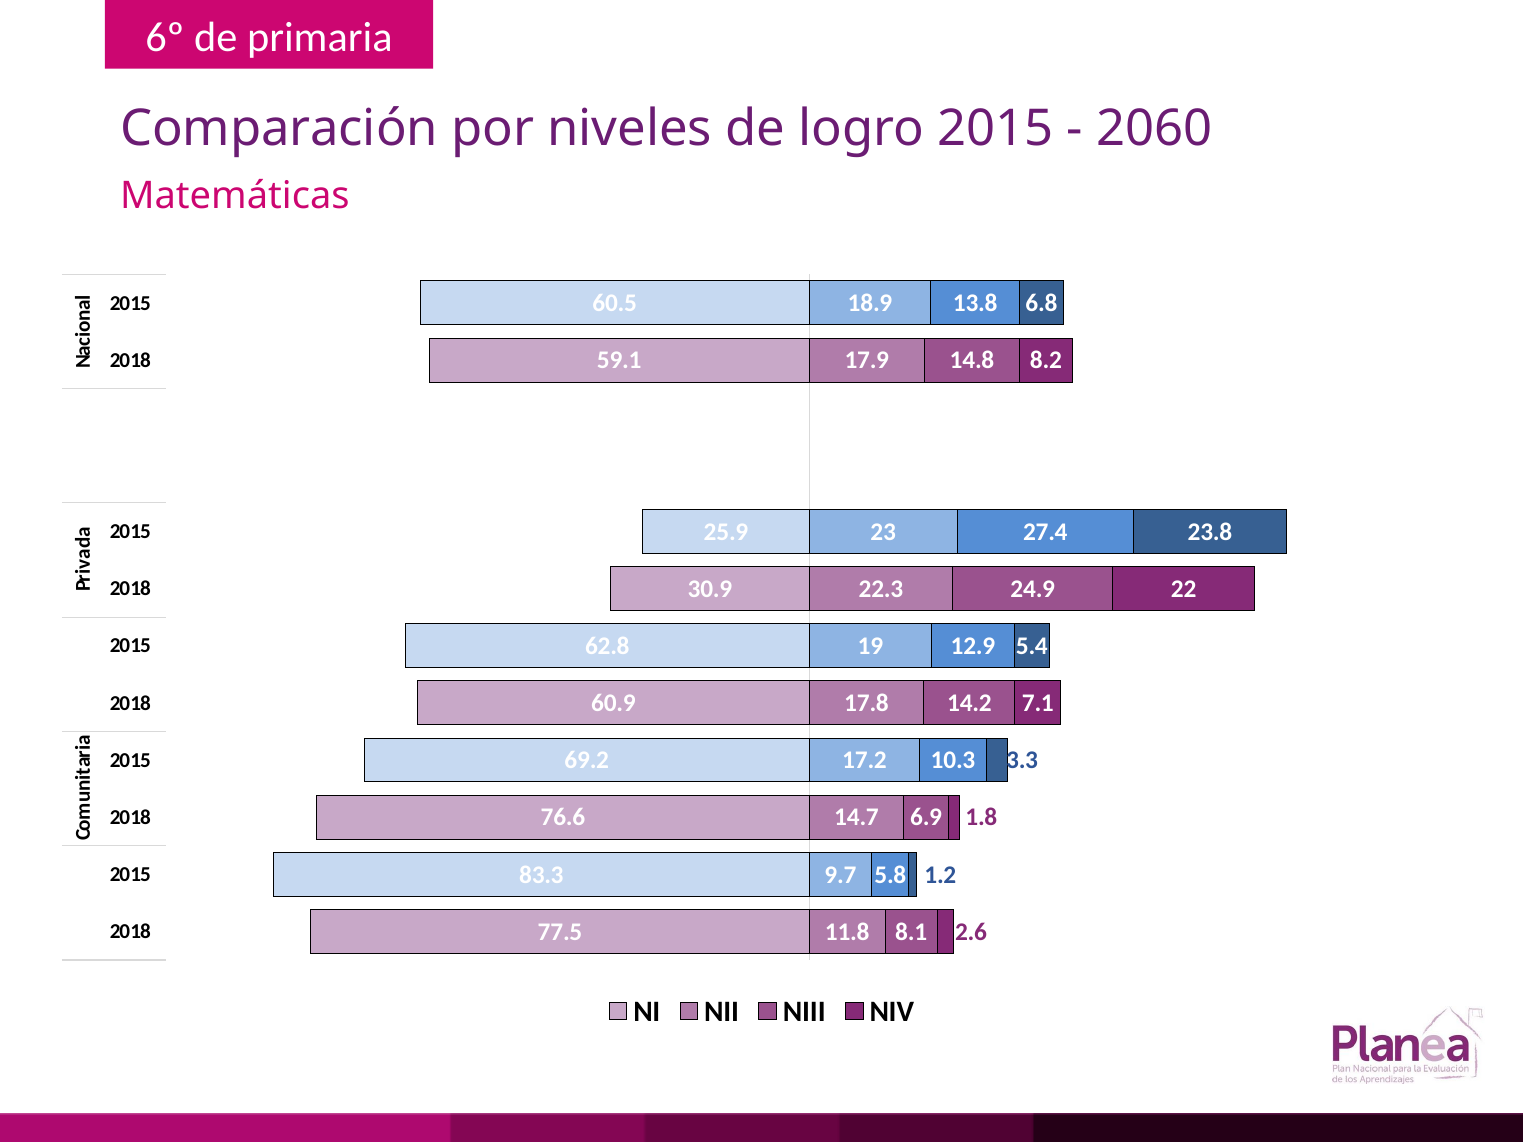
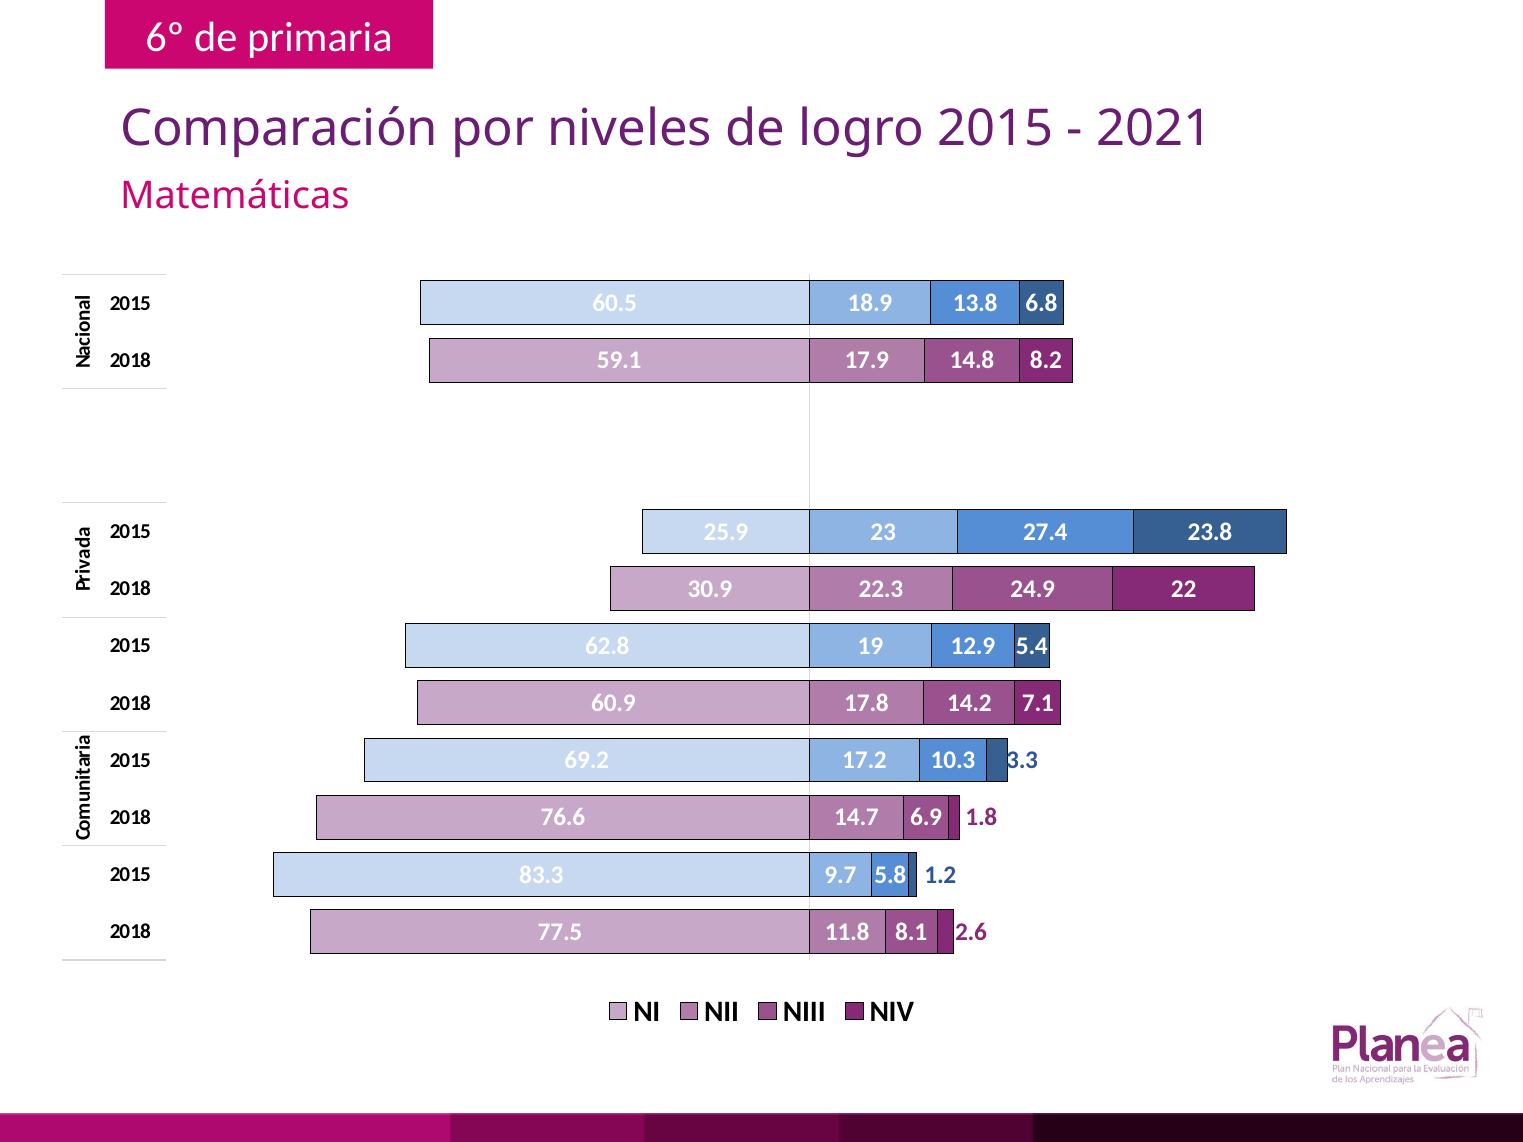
2060: 2060 -> 2021
